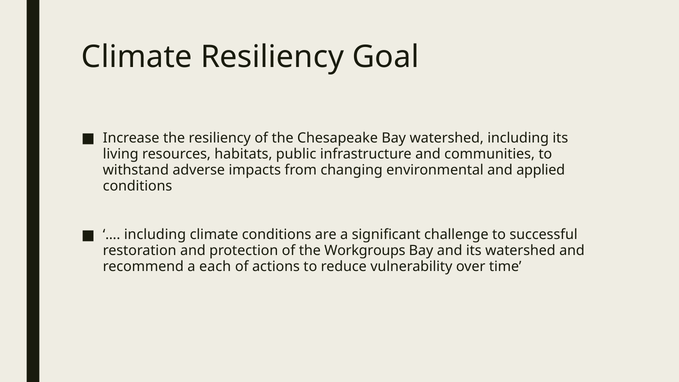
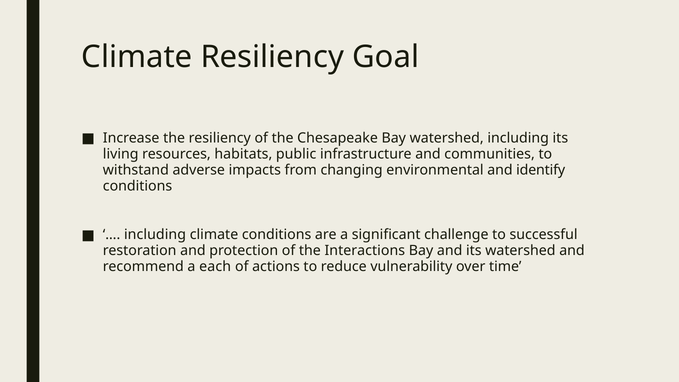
applied: applied -> identify
Workgroups: Workgroups -> Interactions
